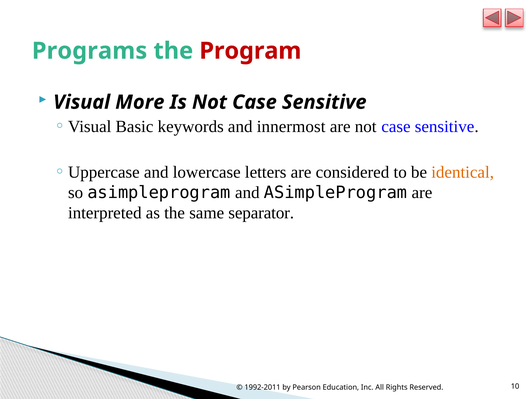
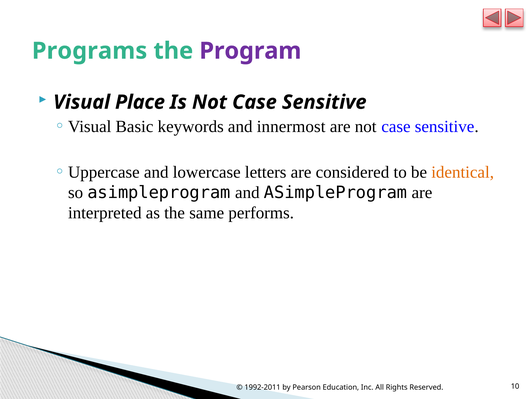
Program colour: red -> purple
More: More -> Place
separator: separator -> performs
